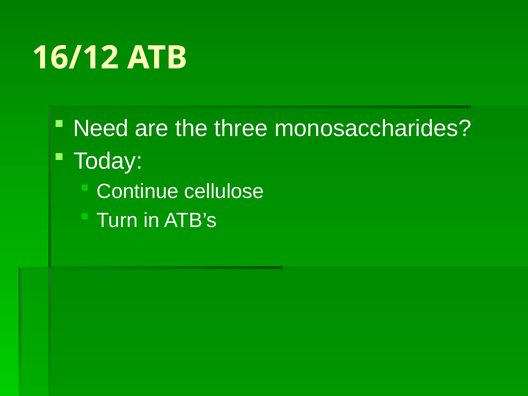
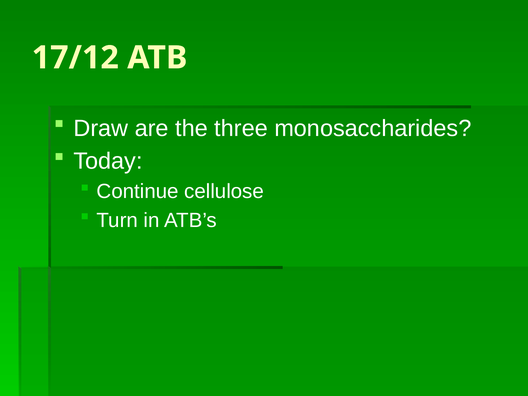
16/12: 16/12 -> 17/12
Need: Need -> Draw
